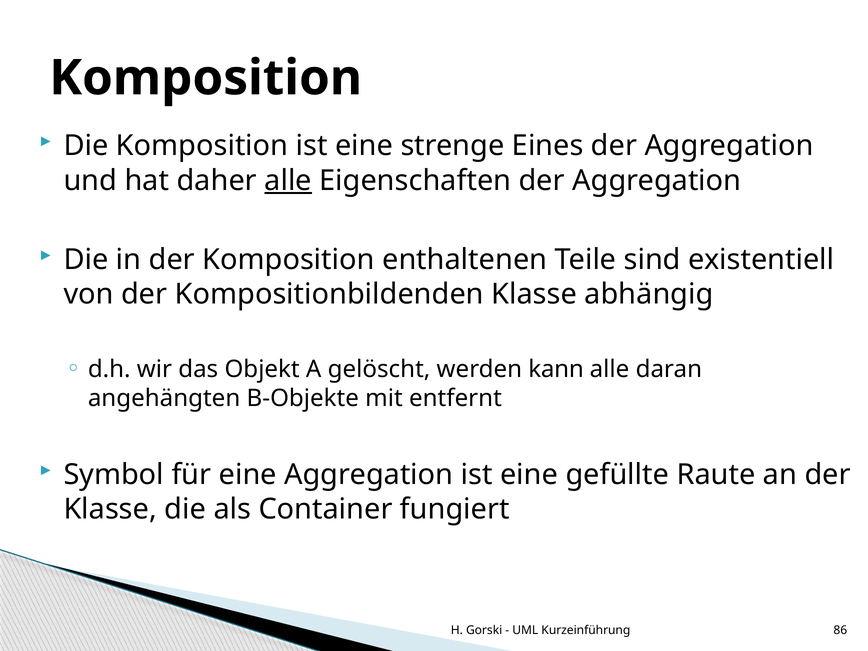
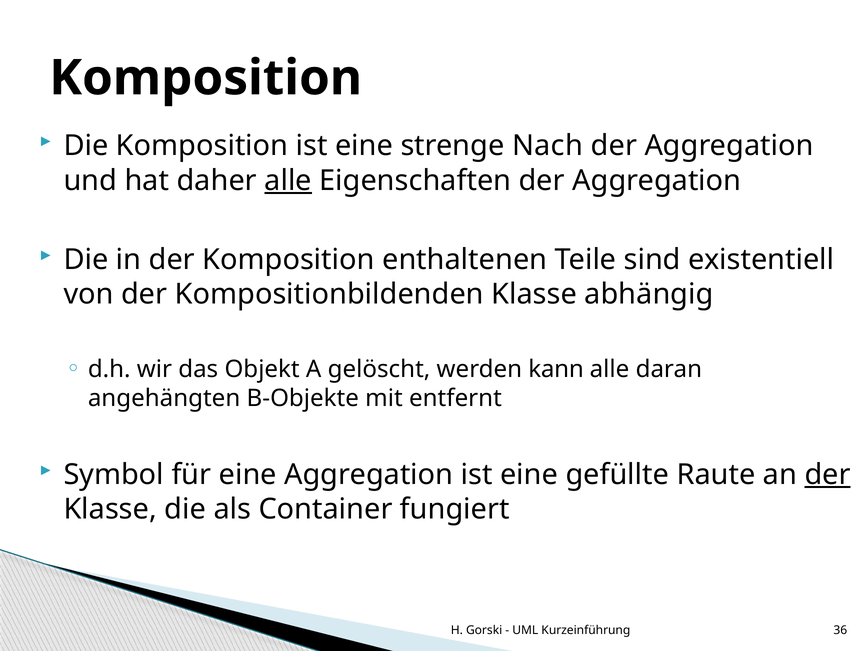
Eines: Eines -> Nach
der at (828, 475) underline: none -> present
86: 86 -> 36
